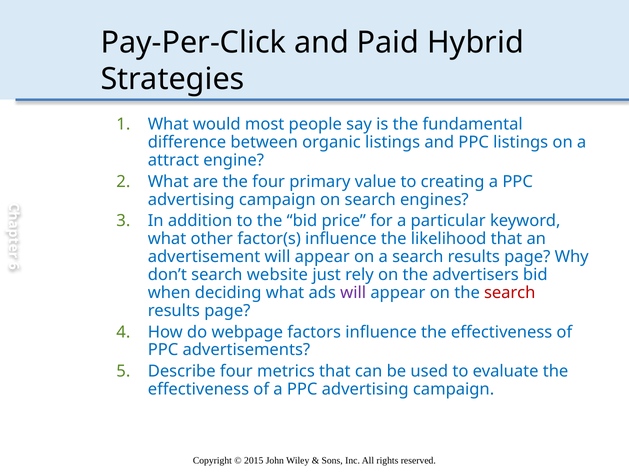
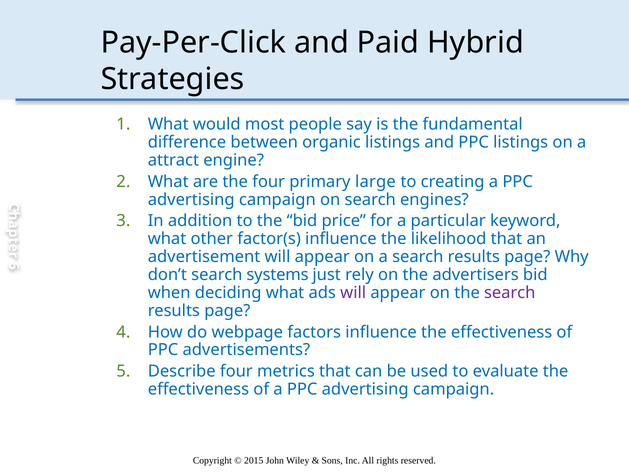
value: value -> large
website: website -> systems
search at (510, 293) colour: red -> purple
